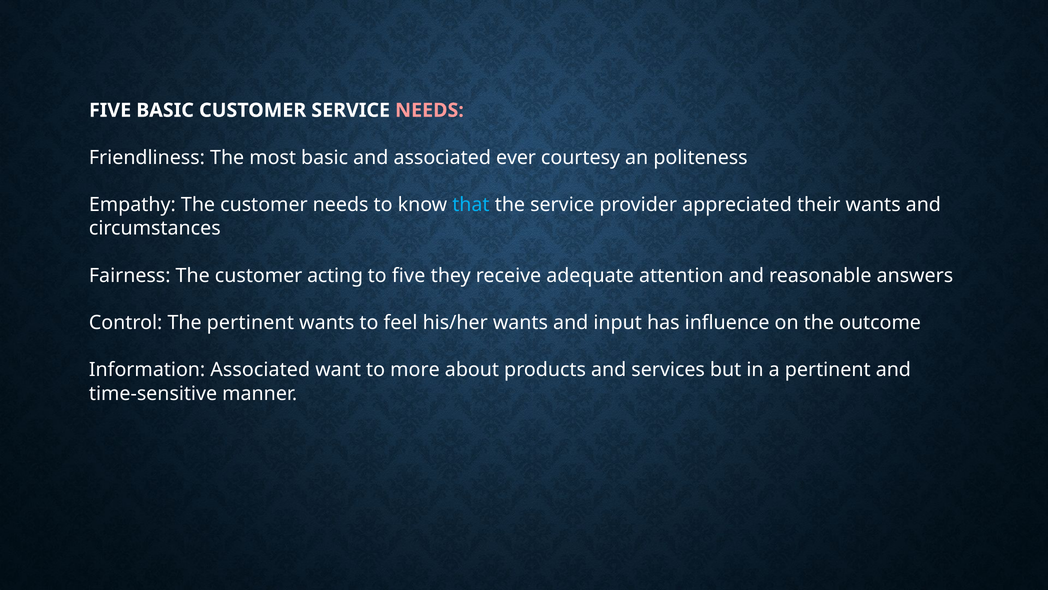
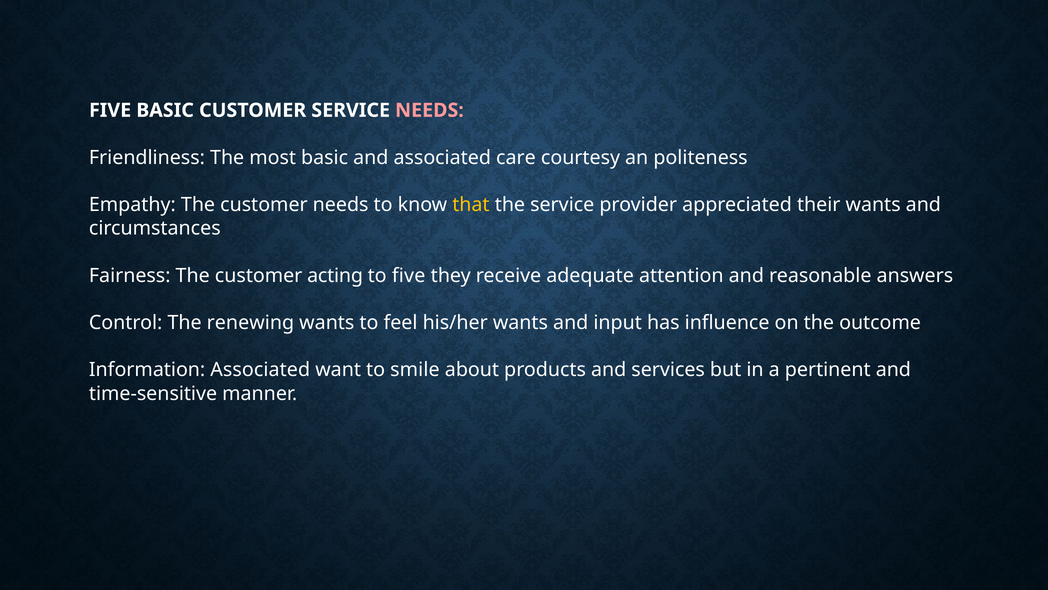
ever: ever -> care
that colour: light blue -> yellow
The pertinent: pertinent -> renewing
more: more -> smile
